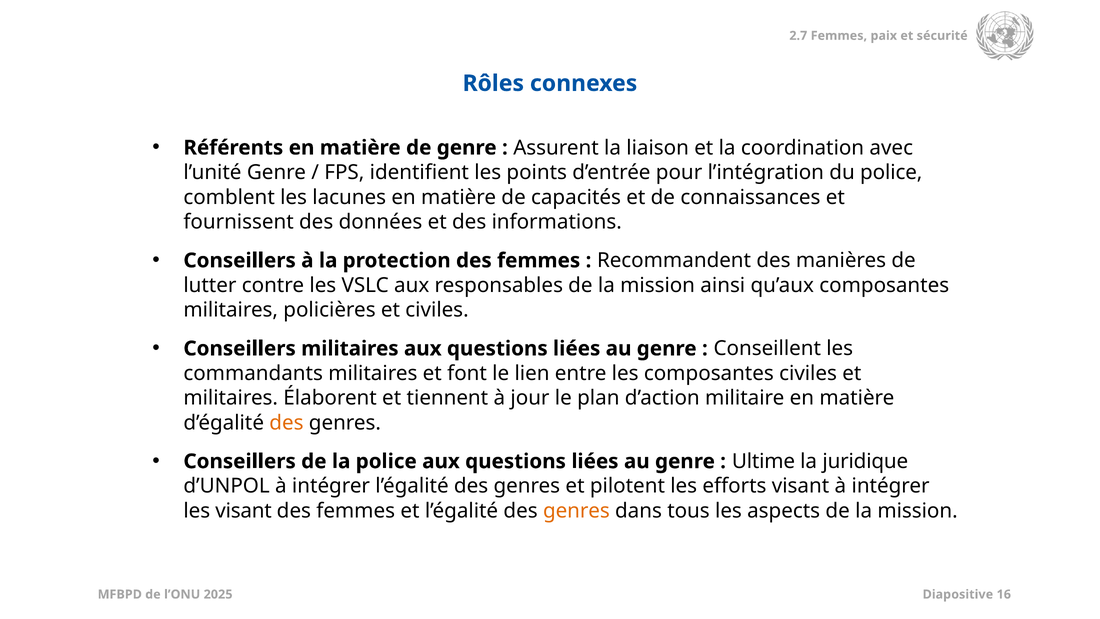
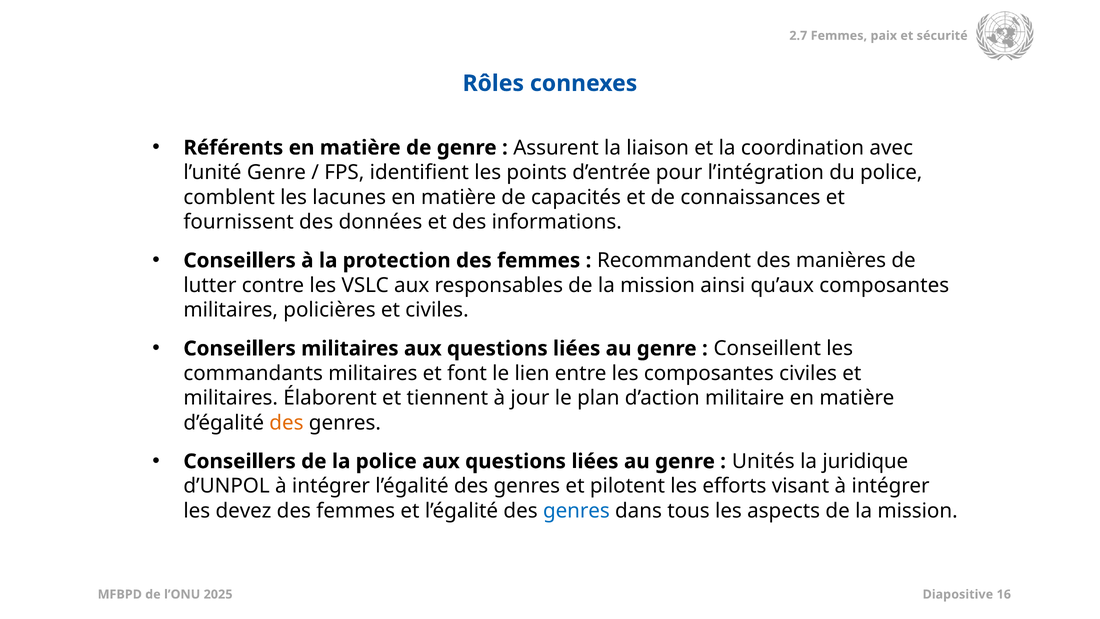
Ultime: Ultime -> Unités
les visant: visant -> devez
genres at (576, 511) colour: orange -> blue
